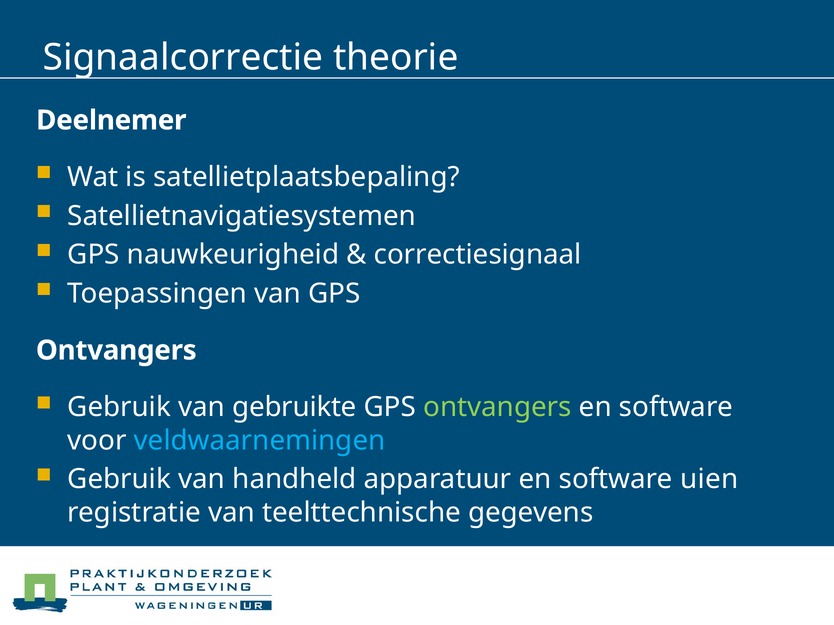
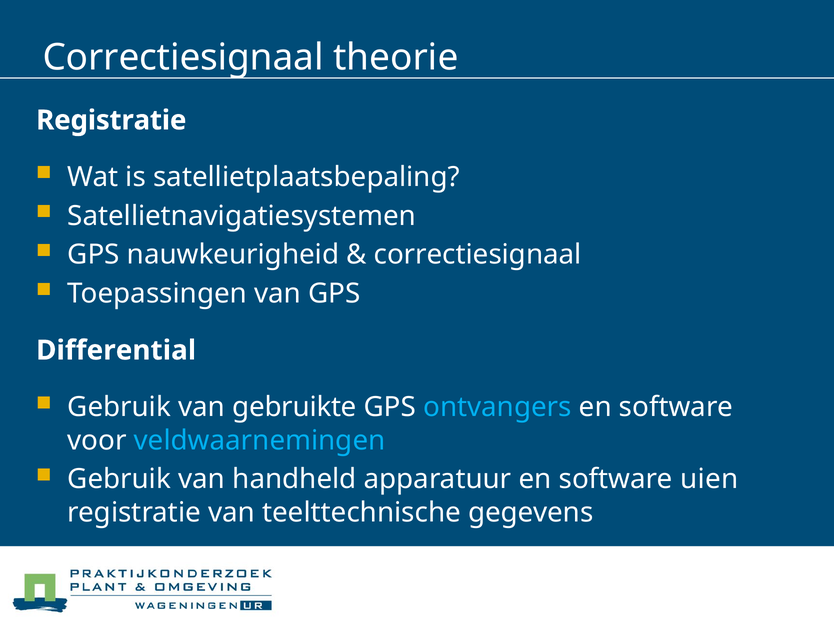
Signaalcorrectie at (183, 58): Signaalcorrectie -> Correctiesignaal
Deelnemer at (111, 120): Deelnemer -> Registratie
Ontvangers at (116, 351): Ontvangers -> Differential
ontvangers at (497, 407) colour: light green -> light blue
